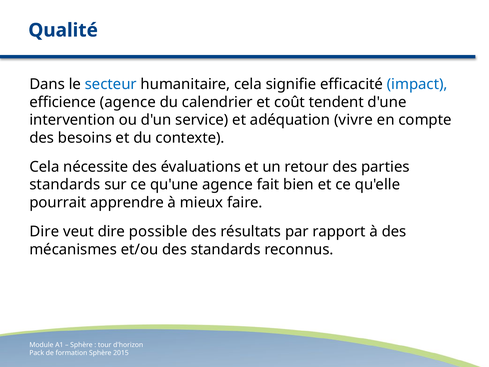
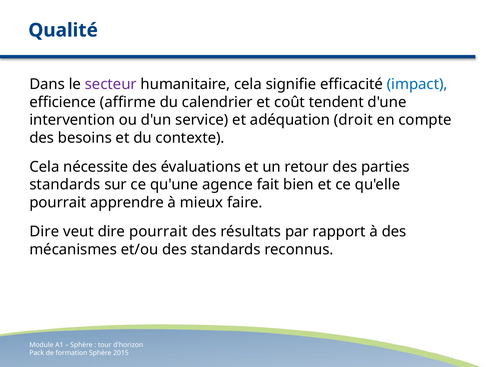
secteur colour: blue -> purple
efficience agence: agence -> affirme
vivre: vivre -> droit
dire possible: possible -> pourrait
